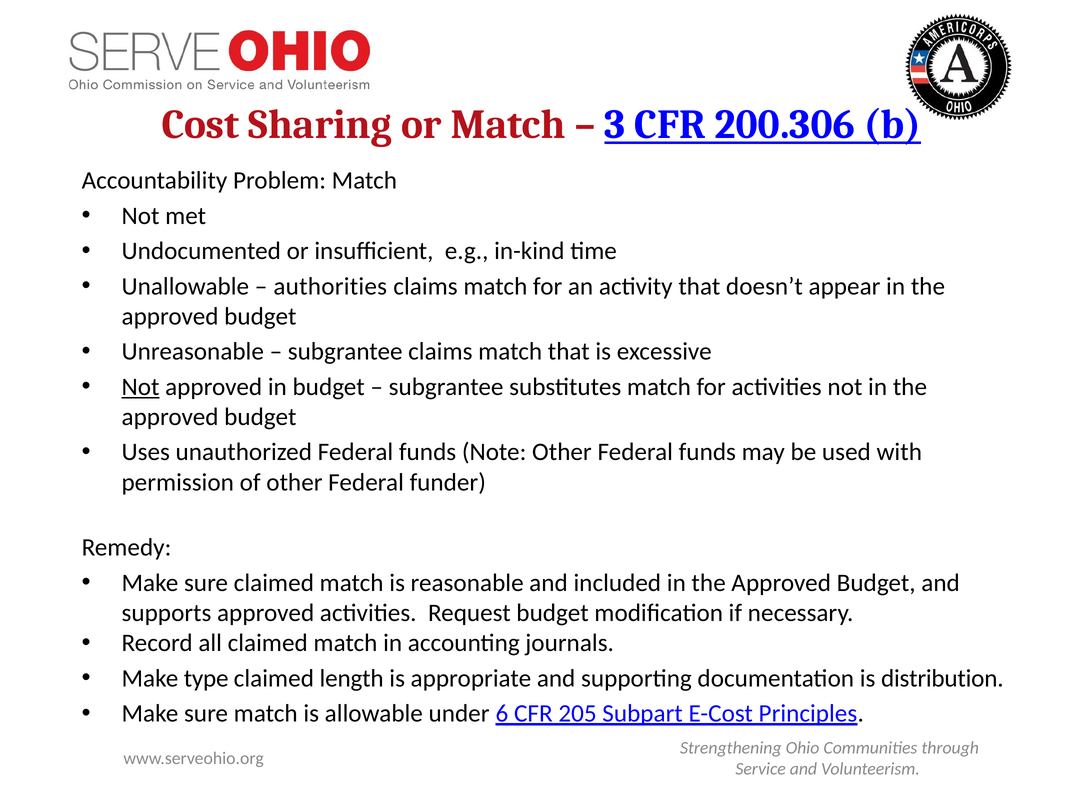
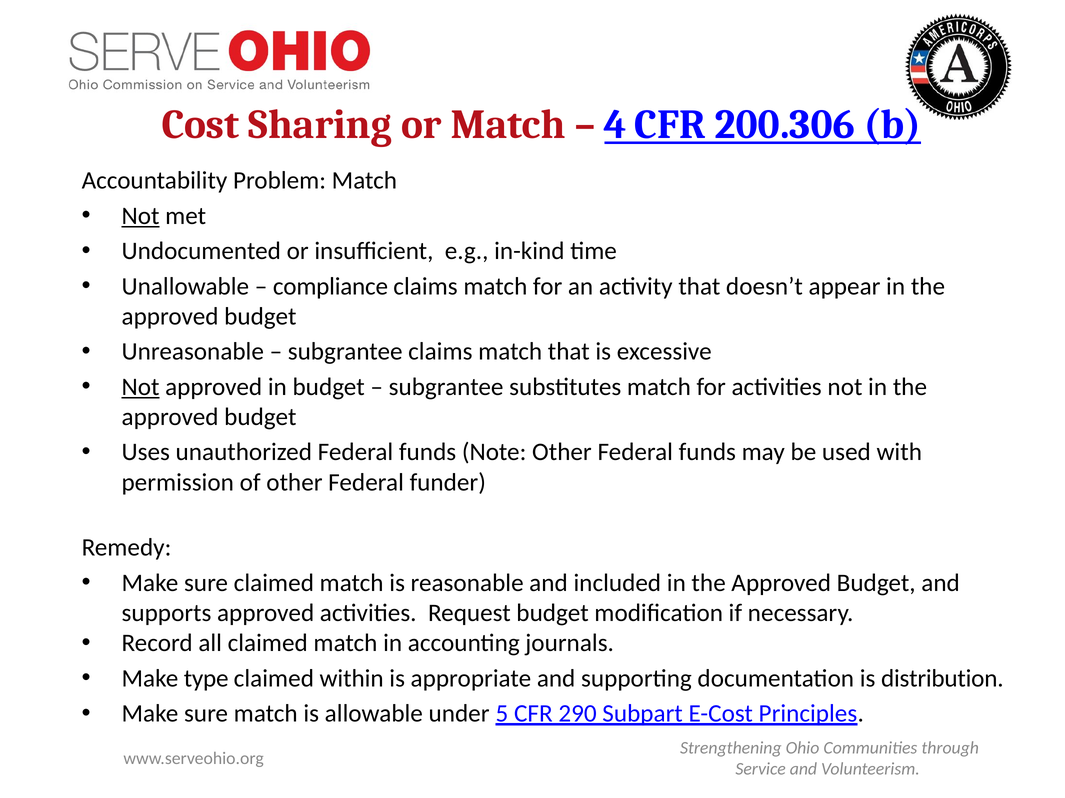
3: 3 -> 4
Not at (141, 216) underline: none -> present
authorities: authorities -> compliance
length: length -> within
6: 6 -> 5
205: 205 -> 290
